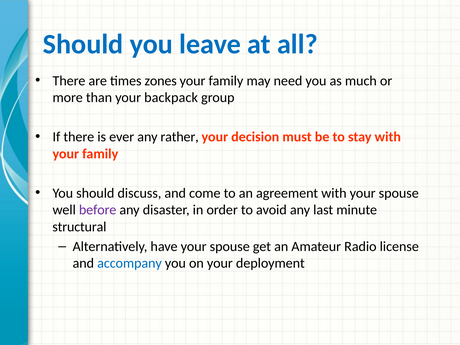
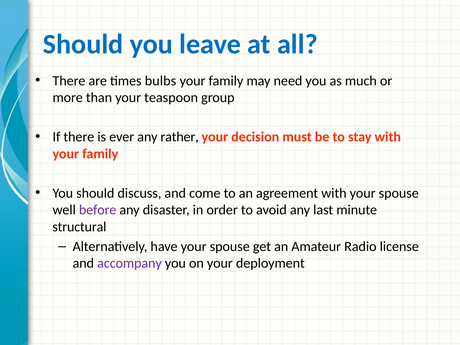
zones: zones -> bulbs
backpack: backpack -> teaspoon
accompany colour: blue -> purple
